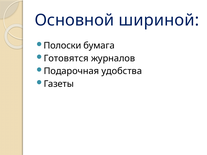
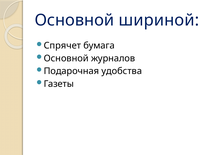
Полоски: Полоски -> Спрячет
Готовятся at (66, 58): Готовятся -> Основной
